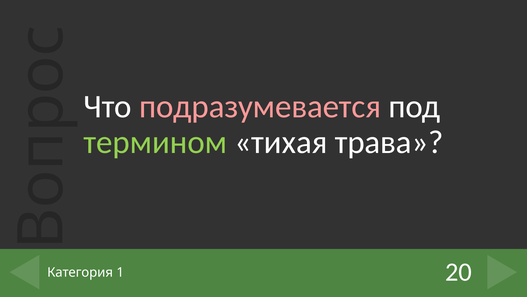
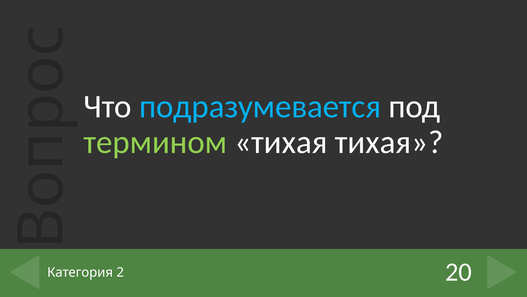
подразумевается colour: pink -> light blue
тихая трава: трава -> тихая
1: 1 -> 2
